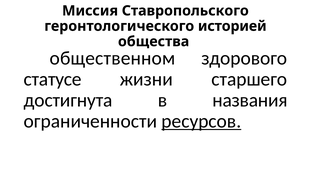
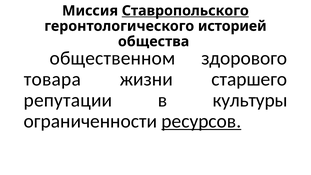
Ставропольского underline: none -> present
статусе: статусе -> товара
достигнута: достигнута -> репутации
названия: названия -> культуры
